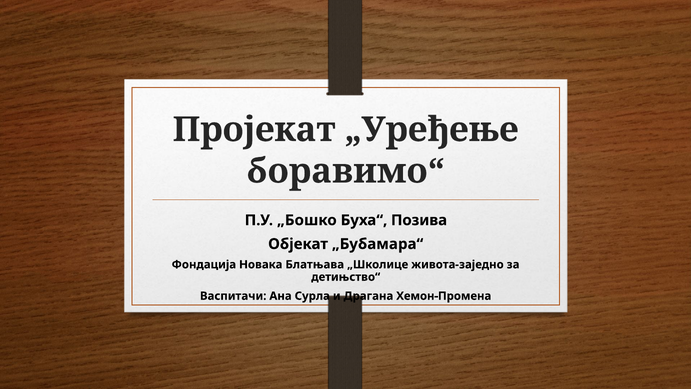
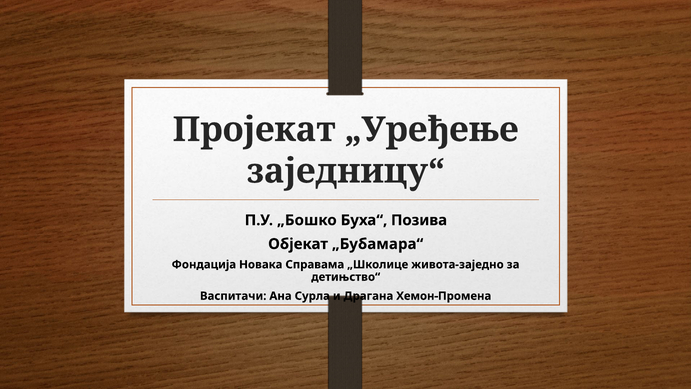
боравимо“: боравимо“ -> заједницу“
Блатњава: Блатњава -> Справама
